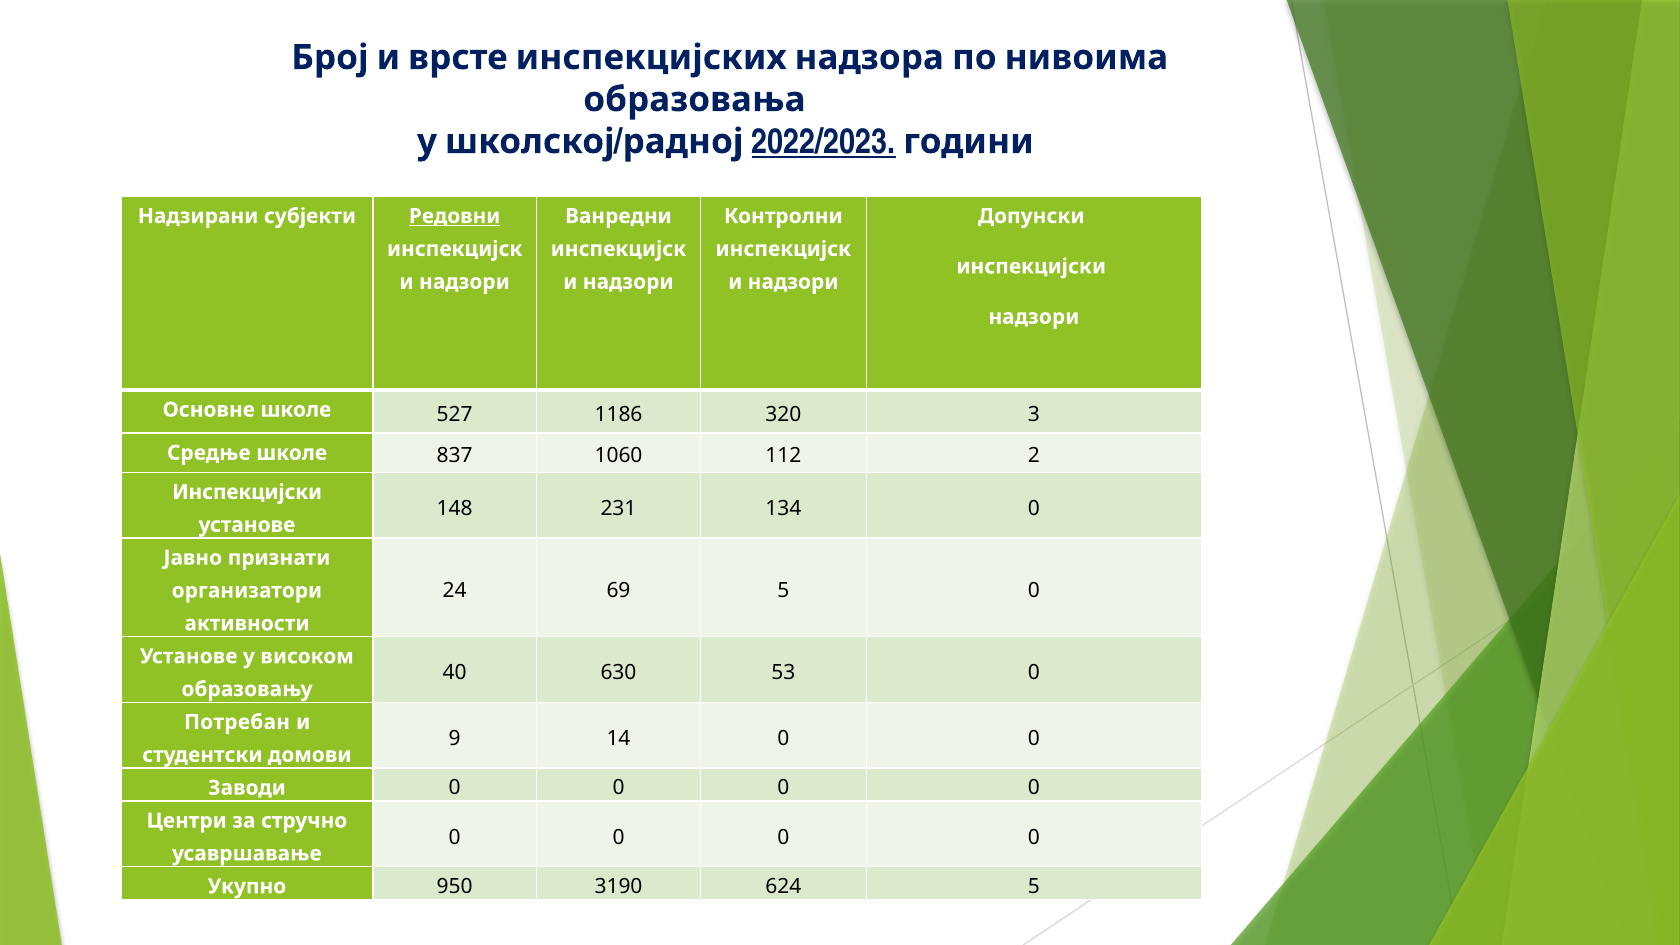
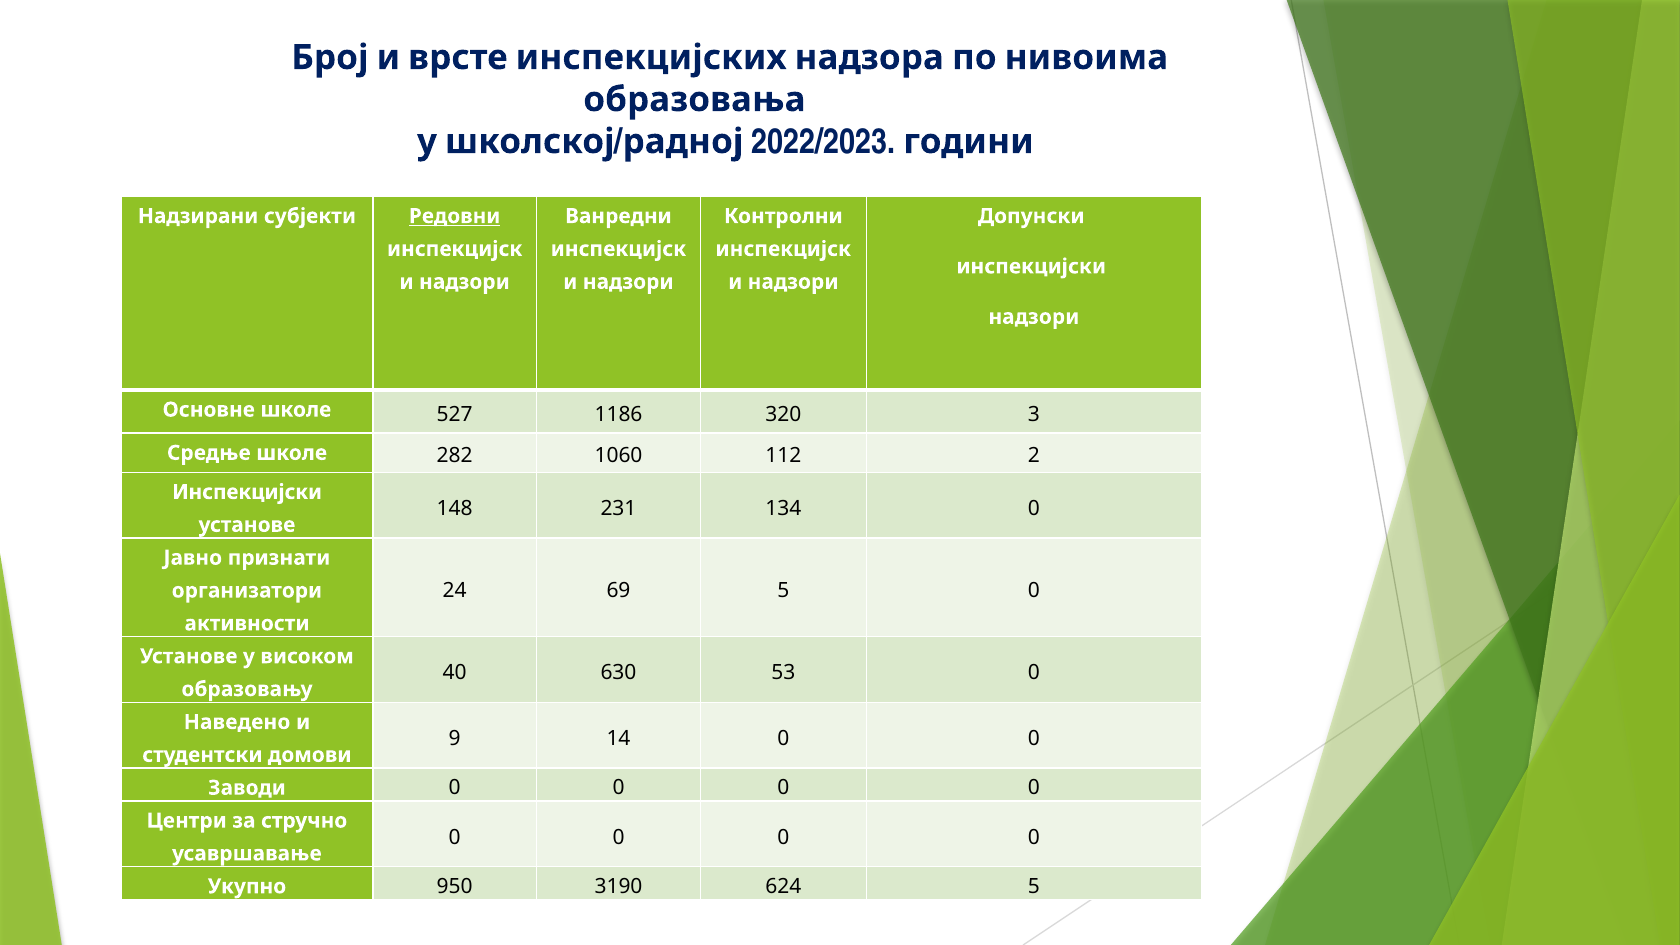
2022/2023 underline: present -> none
837: 837 -> 282
Потребан: Потребан -> Наведено
